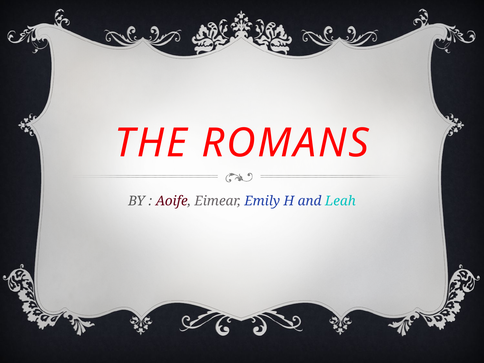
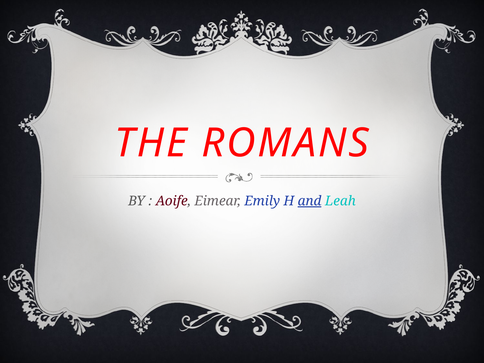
and underline: none -> present
